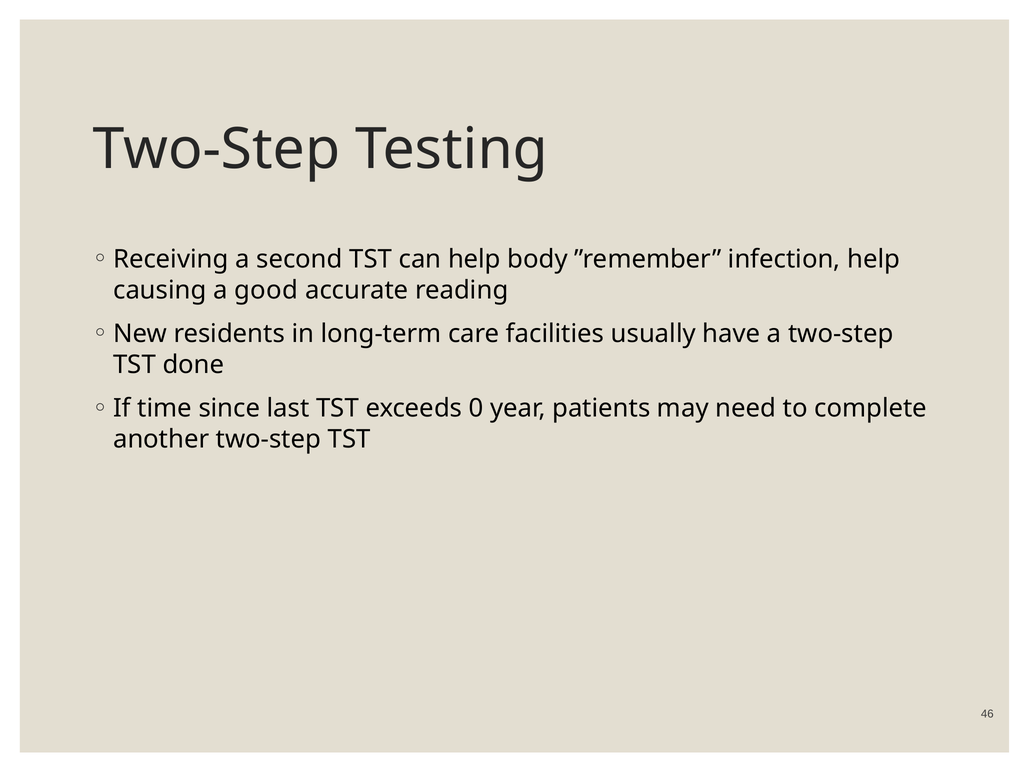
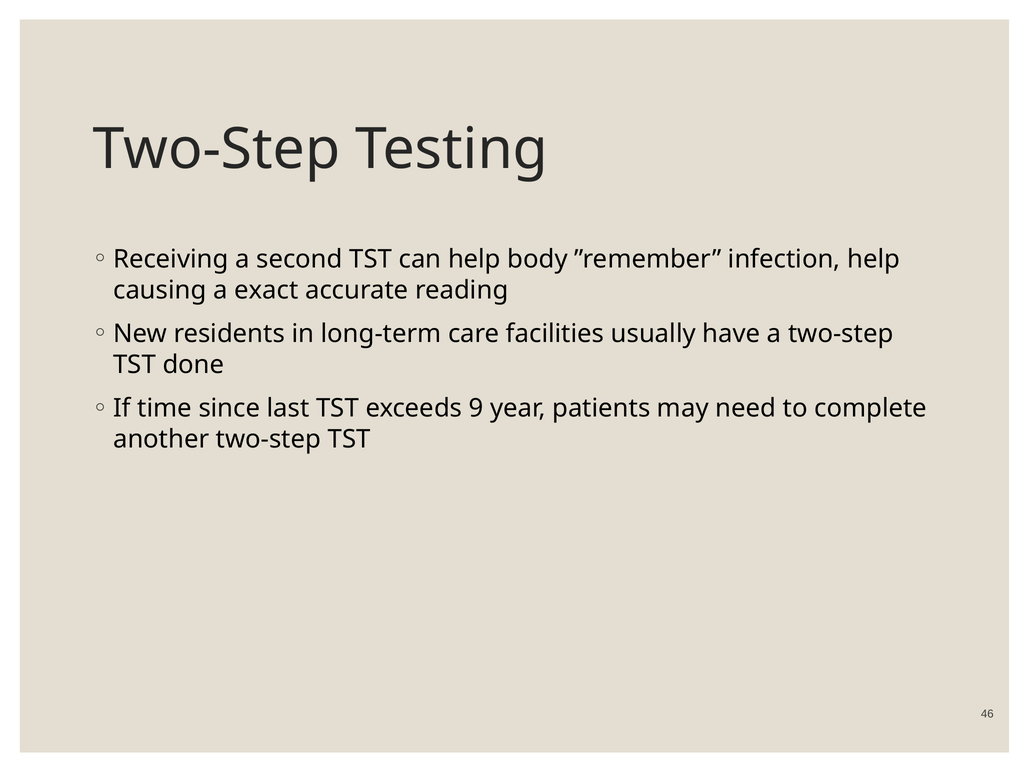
good: good -> exact
0: 0 -> 9
